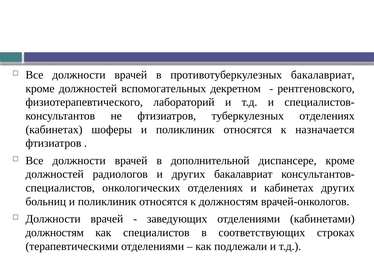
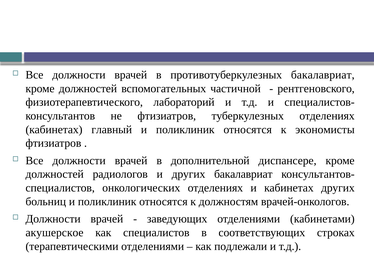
декретном: декретном -> частичной
шоферы: шоферы -> главный
назначается: назначается -> экономисты
должностям at (55, 233): должностям -> акушерское
